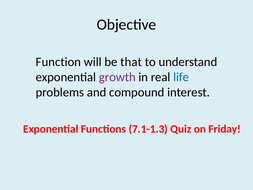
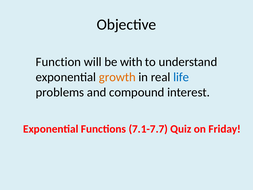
that: that -> with
growth colour: purple -> orange
7.1-1.3: 7.1-1.3 -> 7.1-7.7
